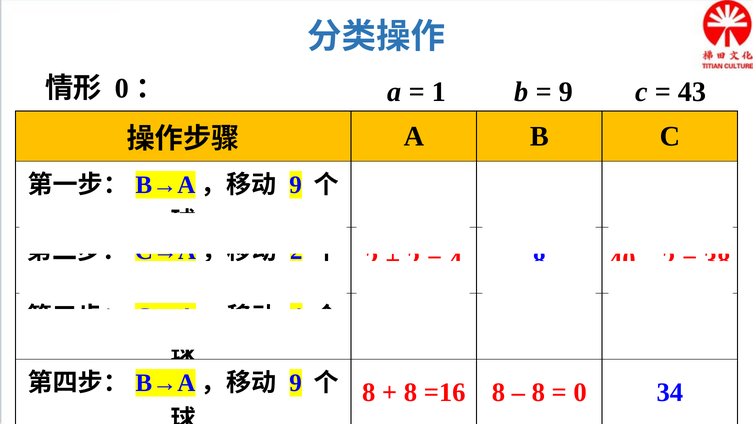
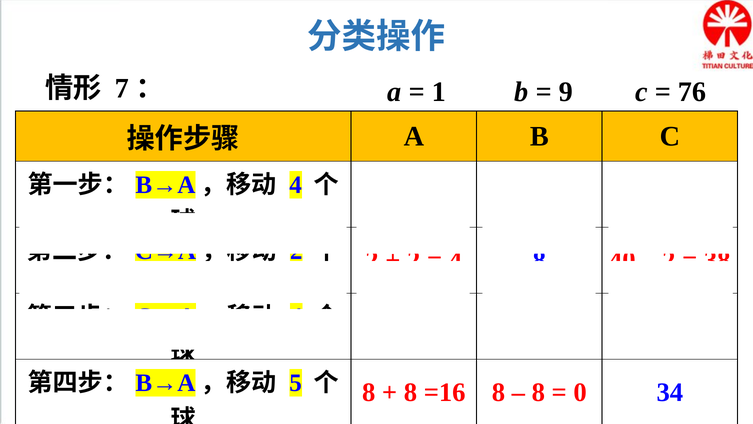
0 at (122, 88): 0 -> 7
43: 43 -> 76
9 at (296, 185): 9 -> 4
9 at (296, 383): 9 -> 5
